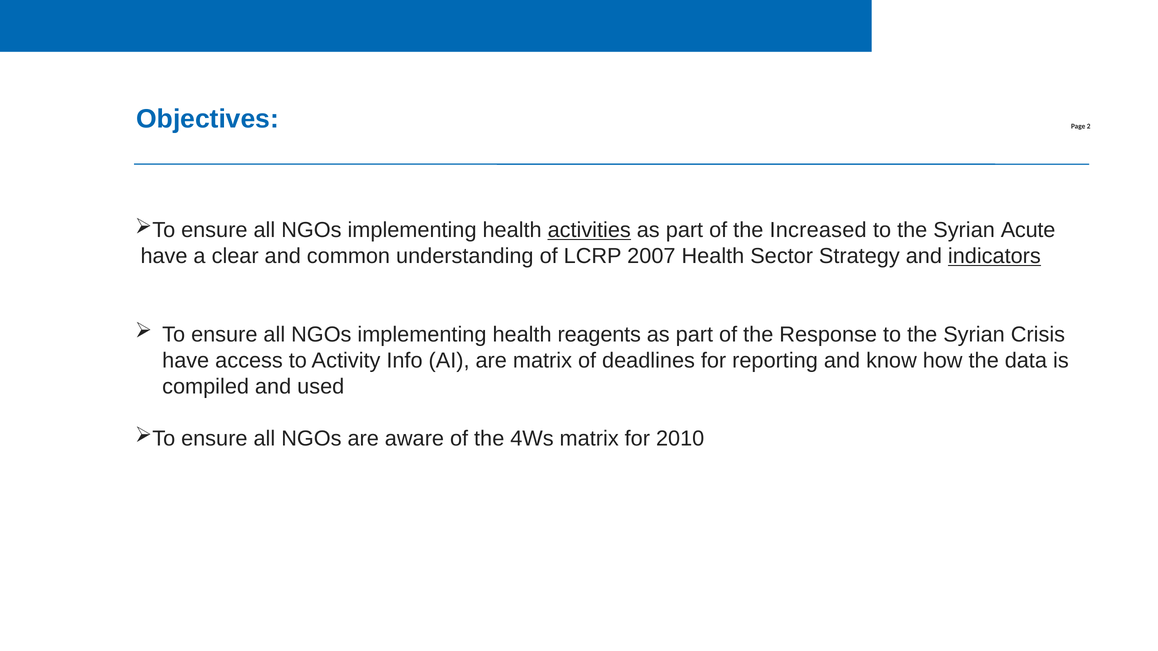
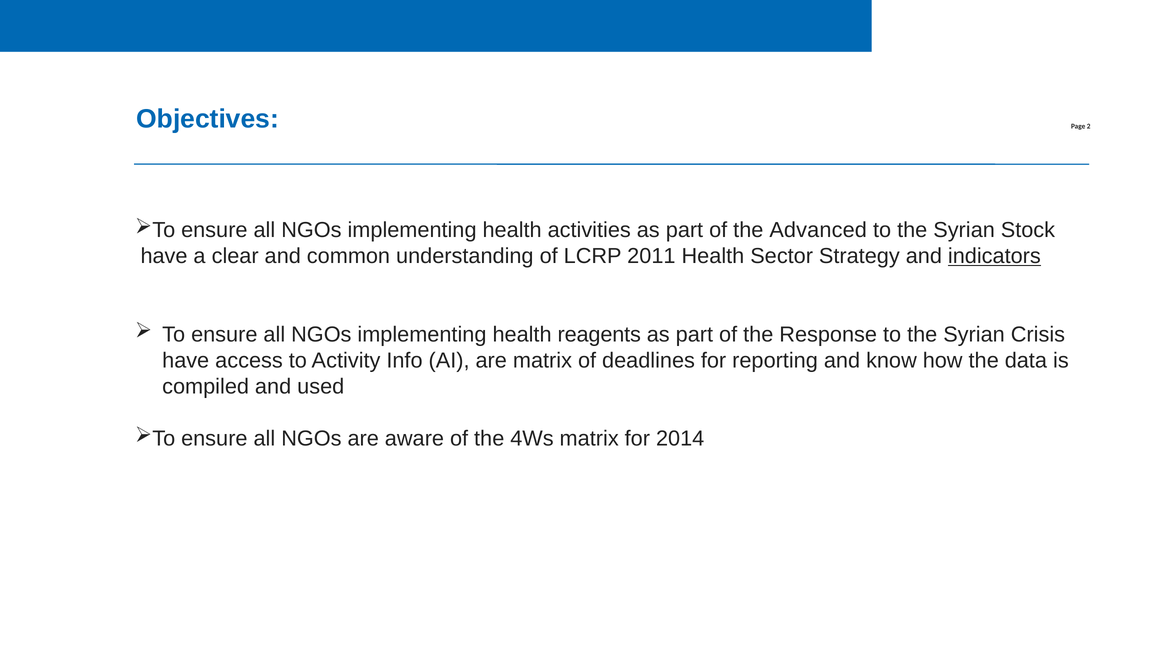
activities underline: present -> none
Increased: Increased -> Advanced
Acute: Acute -> Stock
2007: 2007 -> 2011
2010: 2010 -> 2014
